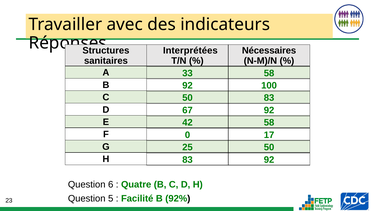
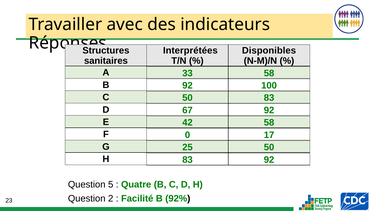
Nécessaires: Nécessaires -> Disponibles
6: 6 -> 5
5: 5 -> 2
